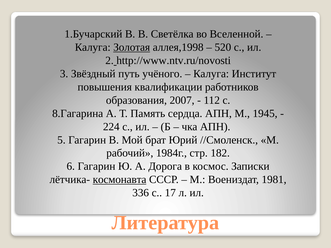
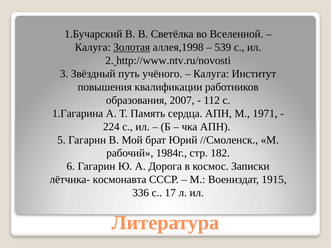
520: 520 -> 539
8.Гагарина: 8.Гагарина -> 1.Гагарина
1945: 1945 -> 1971
космонавта underline: present -> none
1981: 1981 -> 1915
